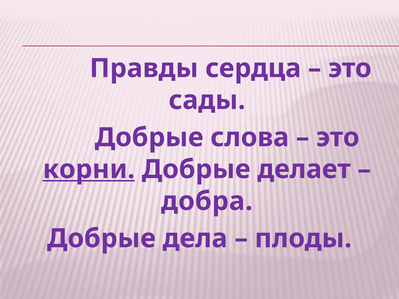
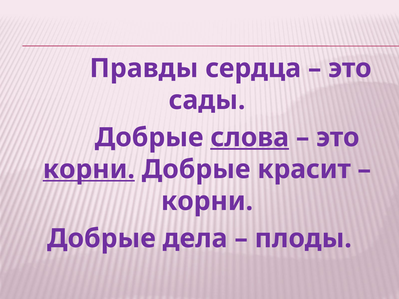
слова underline: none -> present
делает: делает -> красит
добра at (207, 201): добра -> корни
